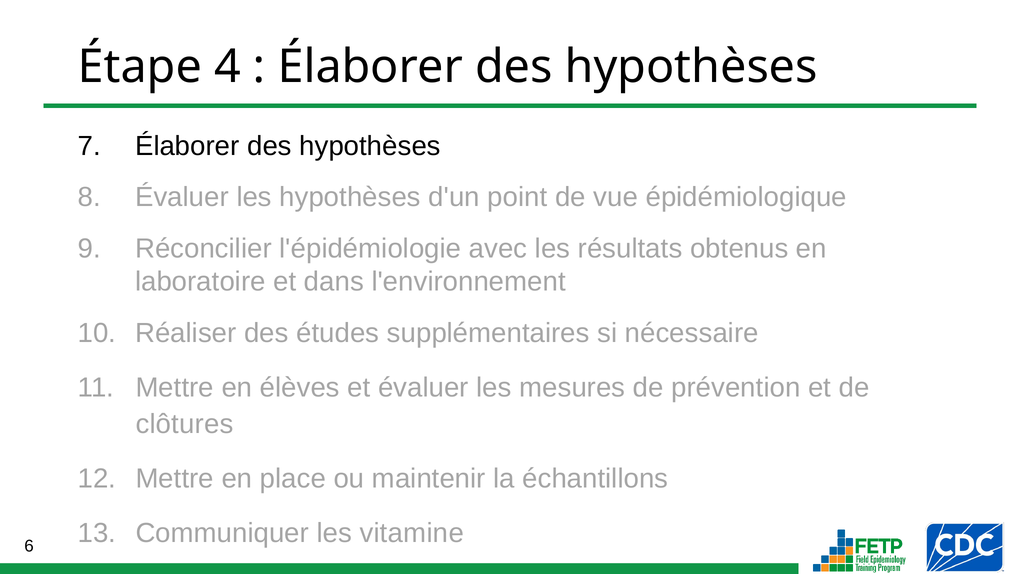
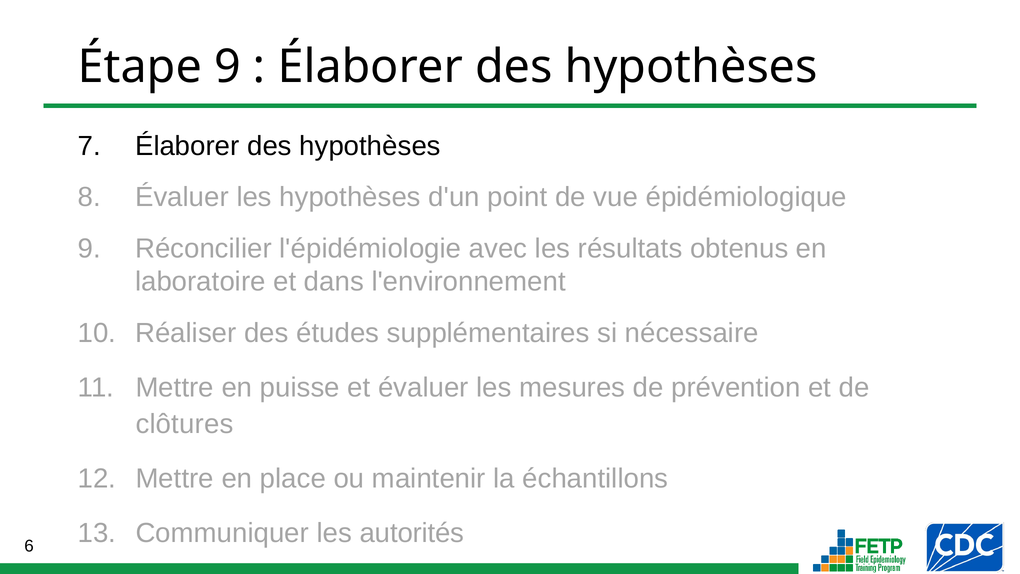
Étape 4: 4 -> 9
élèves: élèves -> puisse
vitamine: vitamine -> autorités
